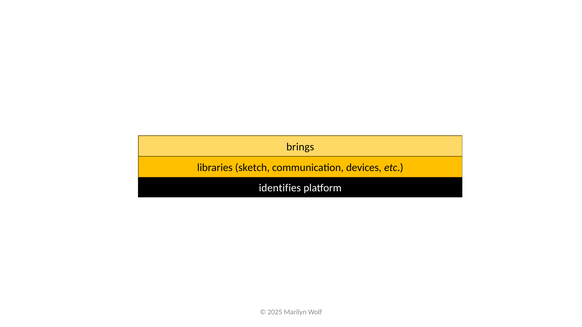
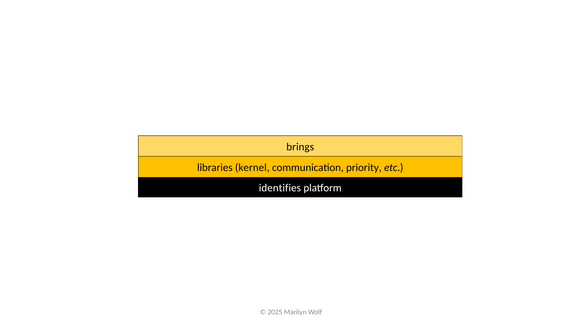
sketch: sketch -> kernel
devices: devices -> priority
